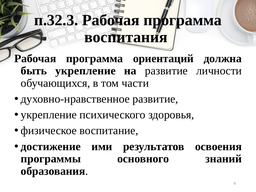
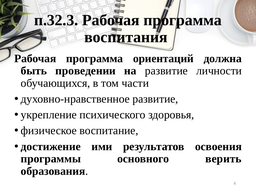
быть укрепление: укрепление -> проведении
знаний: знаний -> верить
